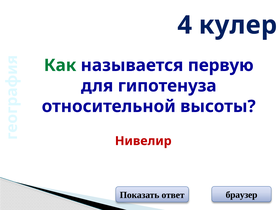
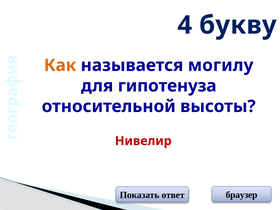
кулер: кулер -> букву
Как colour: green -> orange
первую: первую -> могилу
